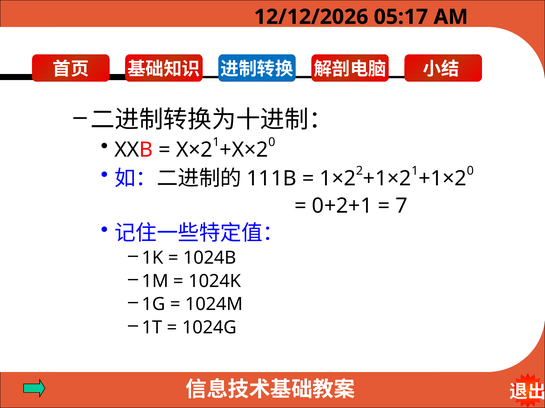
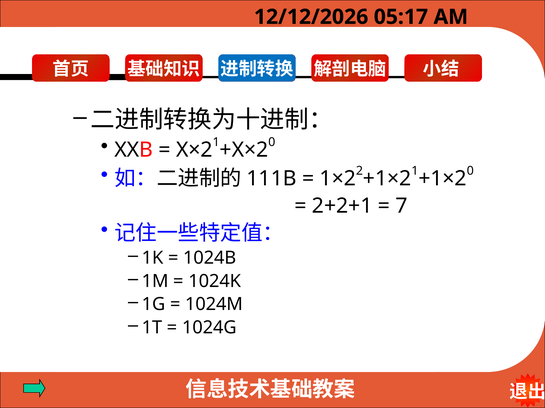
0+2+1: 0+2+1 -> 2+2+1
